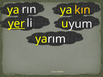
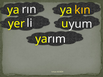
yer underline: present -> none
